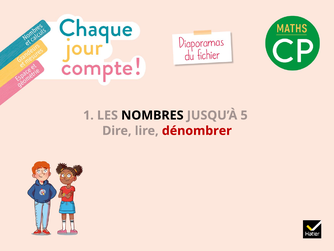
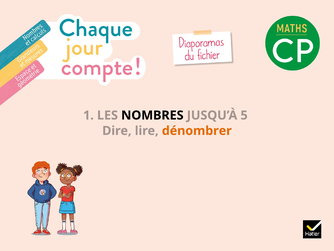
dénombrer colour: red -> orange
